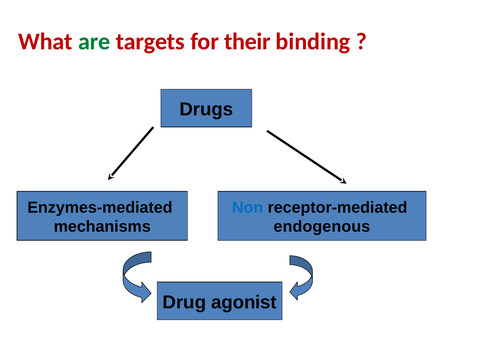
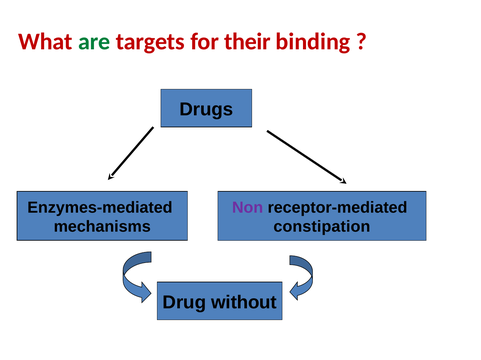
Non colour: blue -> purple
endogenous: endogenous -> constipation
agonist: agonist -> without
